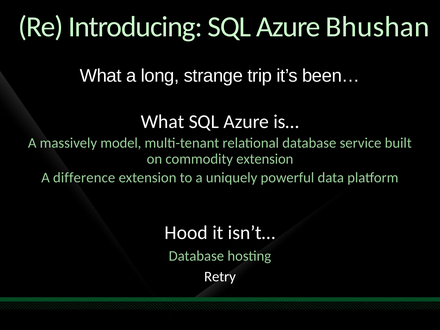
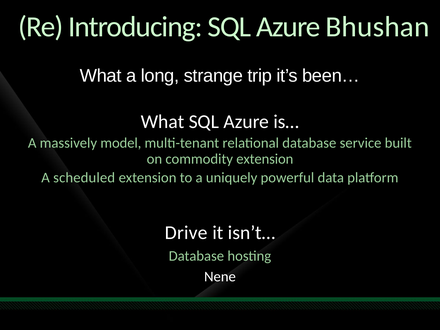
difference: difference -> scheduled
Hood: Hood -> Drive
Retry: Retry -> Nene
